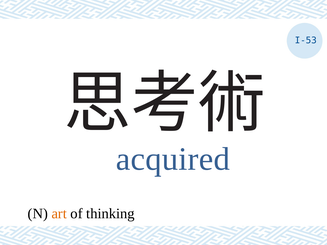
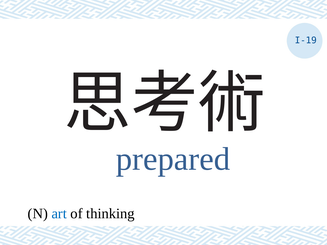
I-53: I-53 -> I-19
acquired: acquired -> prepared
art colour: orange -> blue
